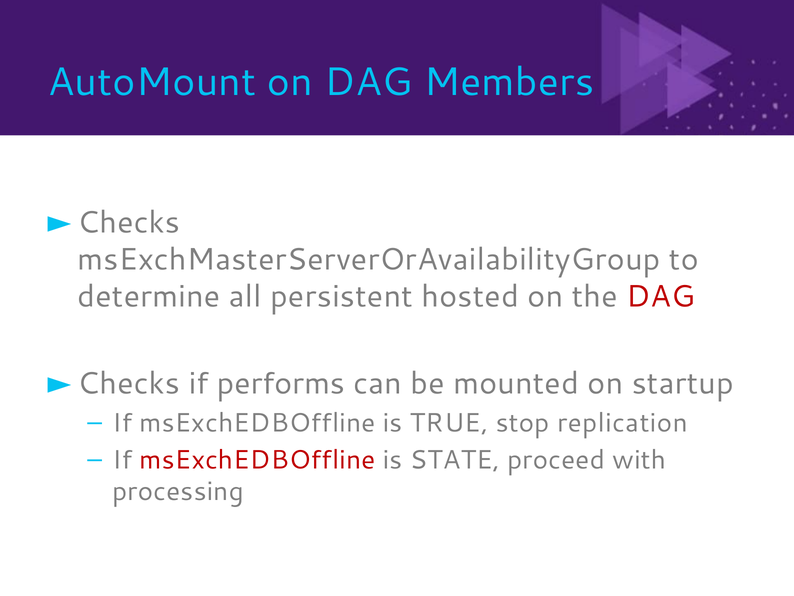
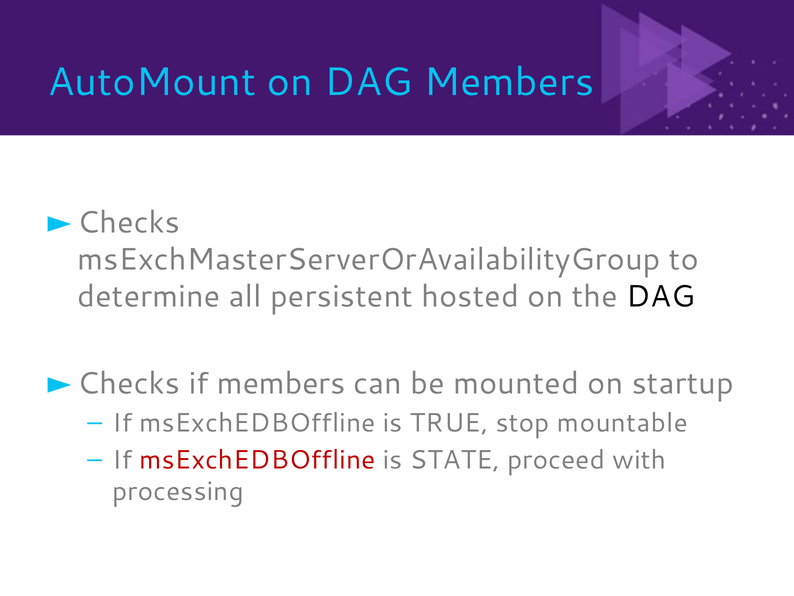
DAG at (661, 297) colour: red -> black
if performs: performs -> members
replication: replication -> mountable
